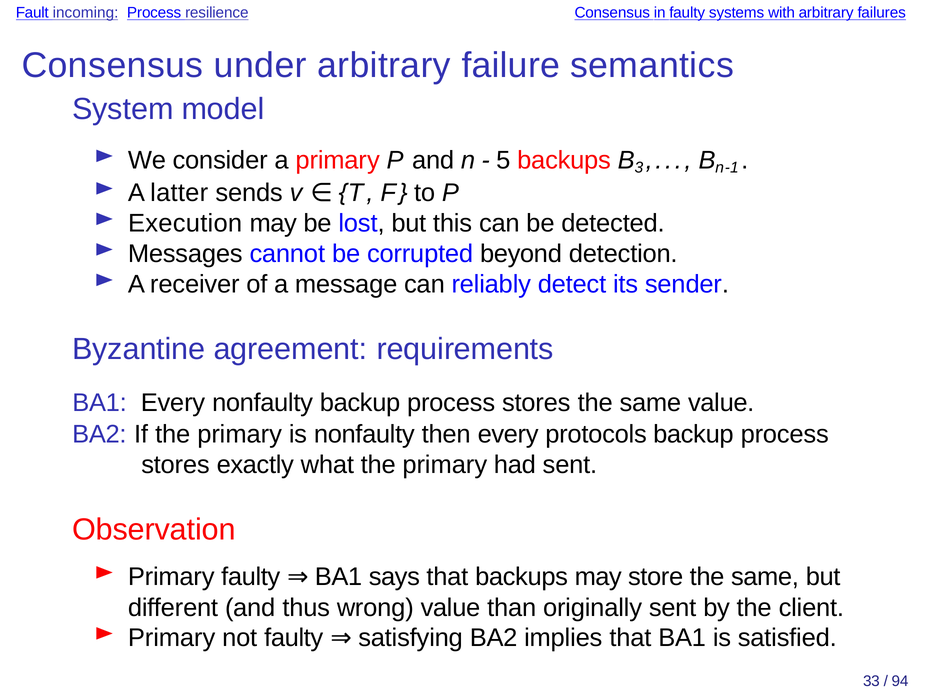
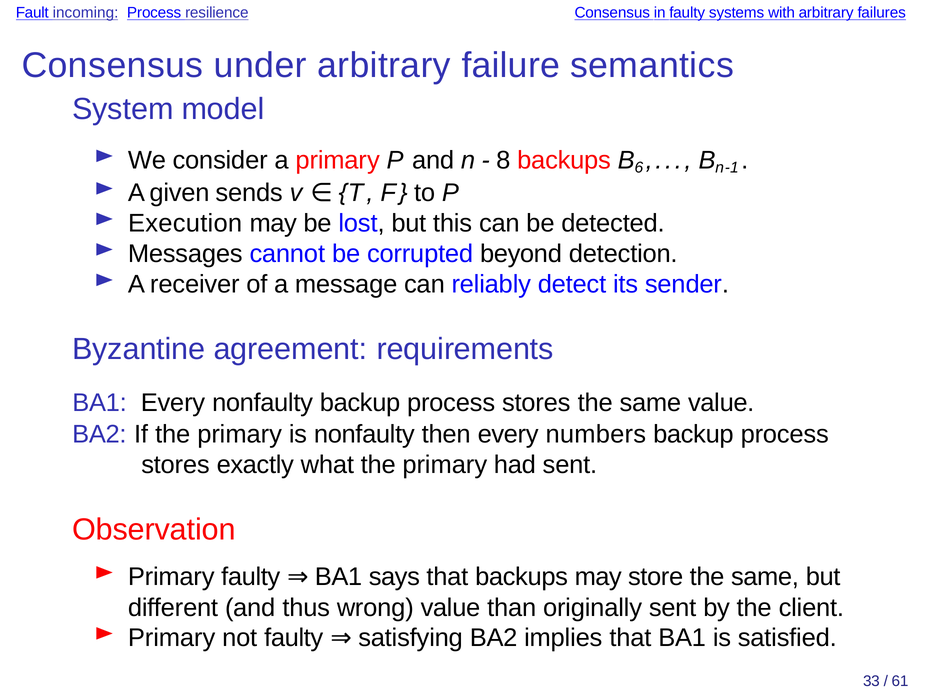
5: 5 -> 8
3: 3 -> 6
latter: latter -> given
protocols: protocols -> numbers
94: 94 -> 61
